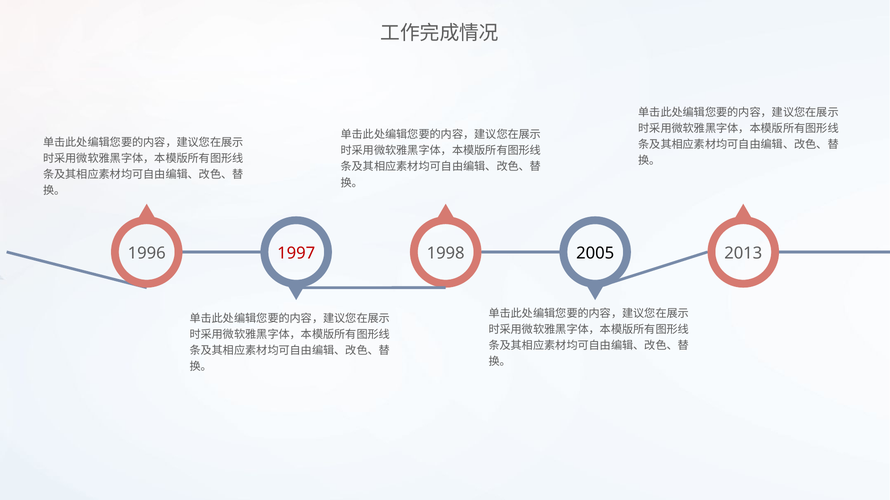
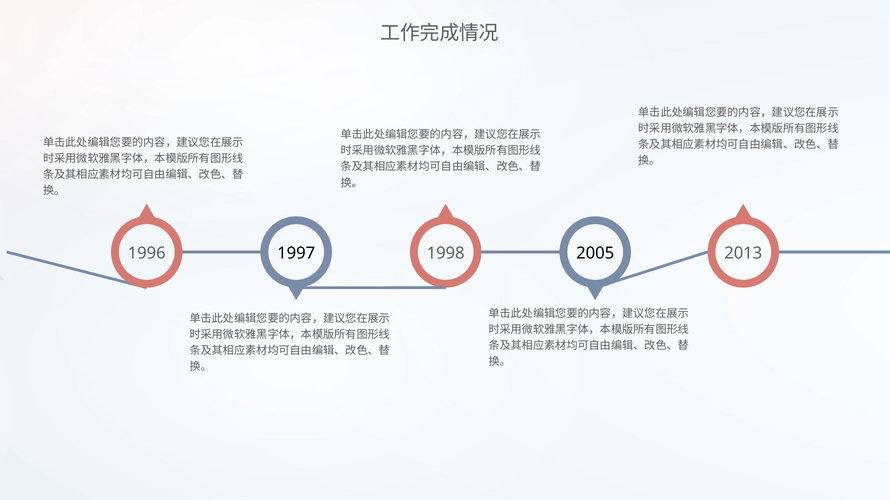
1997 colour: red -> black
